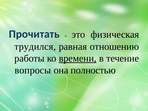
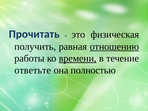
трудился: трудился -> получить
отношению underline: none -> present
вопросы: вопросы -> ответьте
